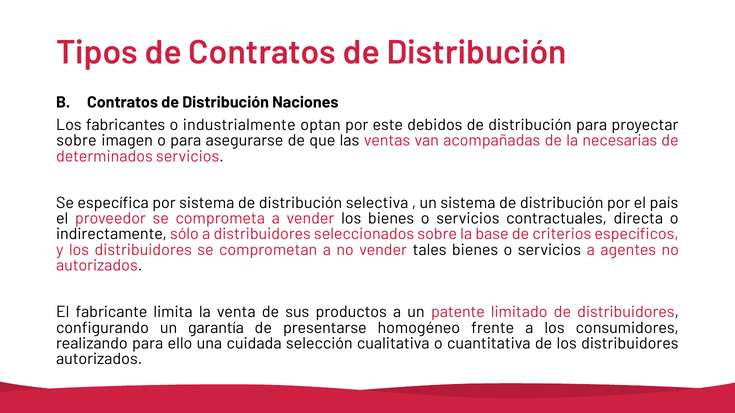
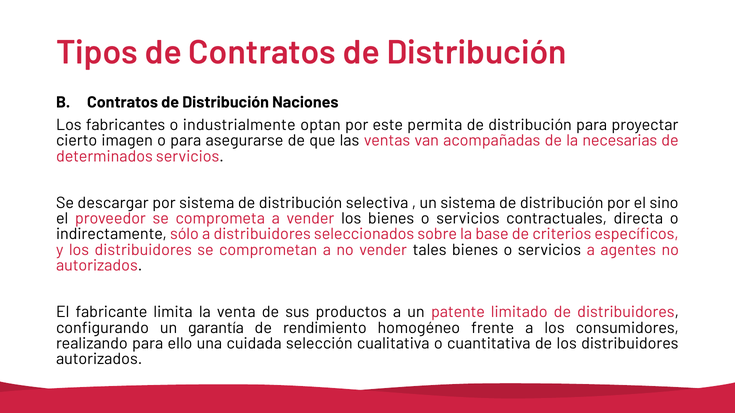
debidos: debidos -> permita
sobre at (77, 141): sobre -> cierto
específica: específica -> descargar
país: país -> sino
presentarse: presentarse -> rendimiento
